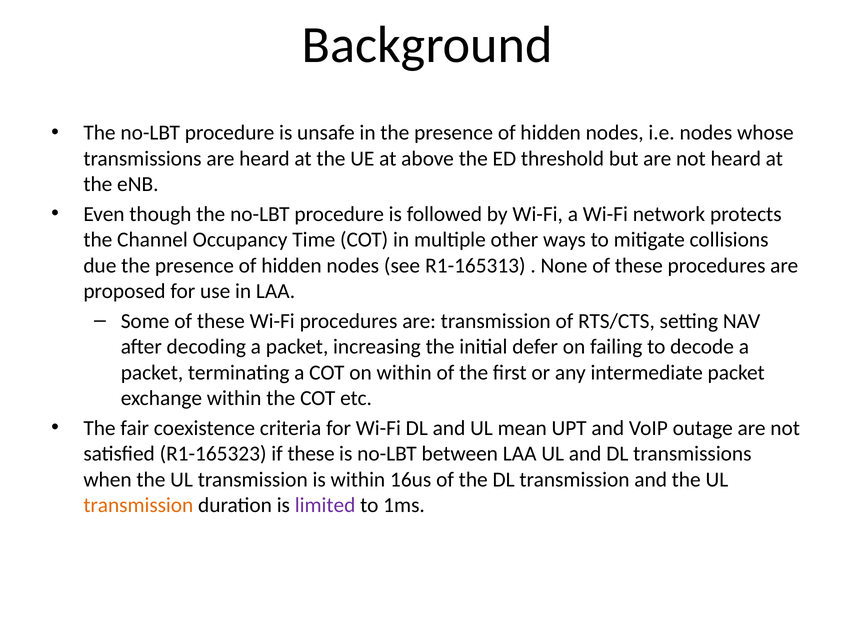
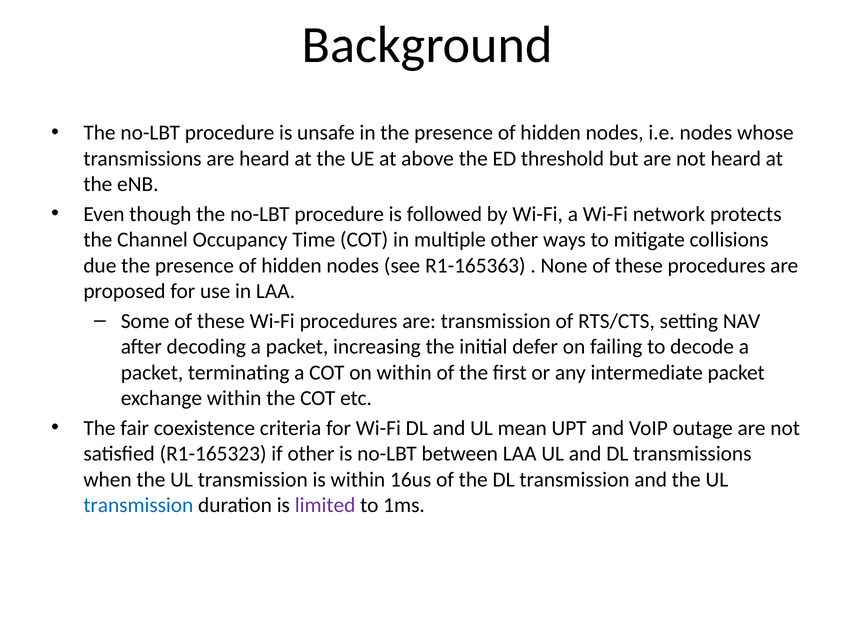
R1-165313: R1-165313 -> R1-165363
if these: these -> other
transmission at (138, 505) colour: orange -> blue
